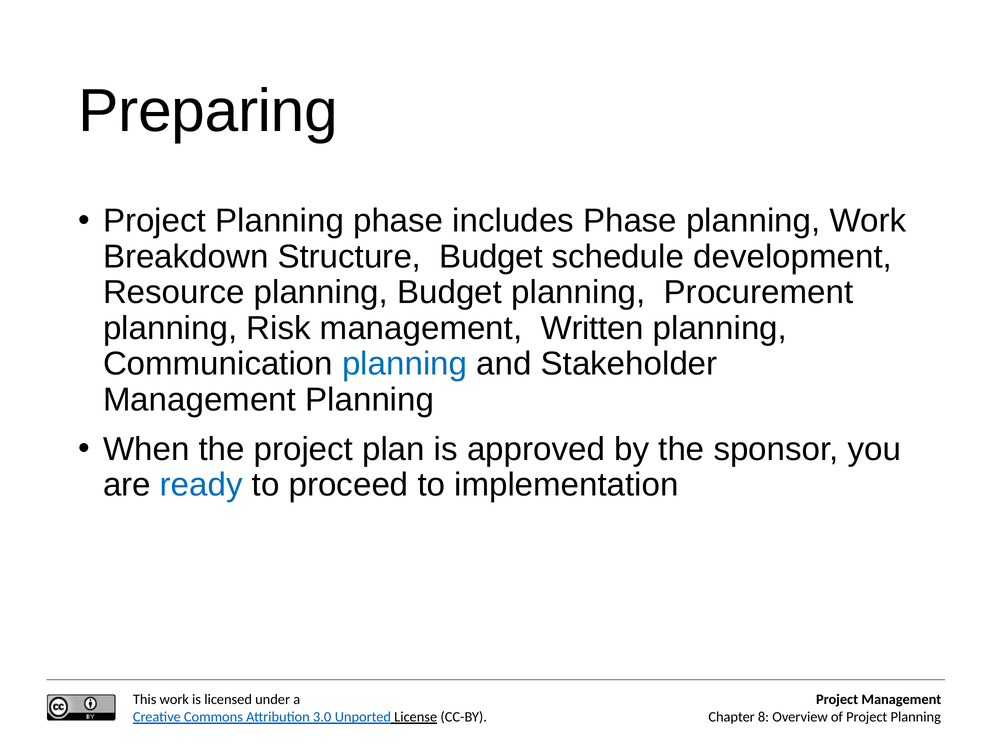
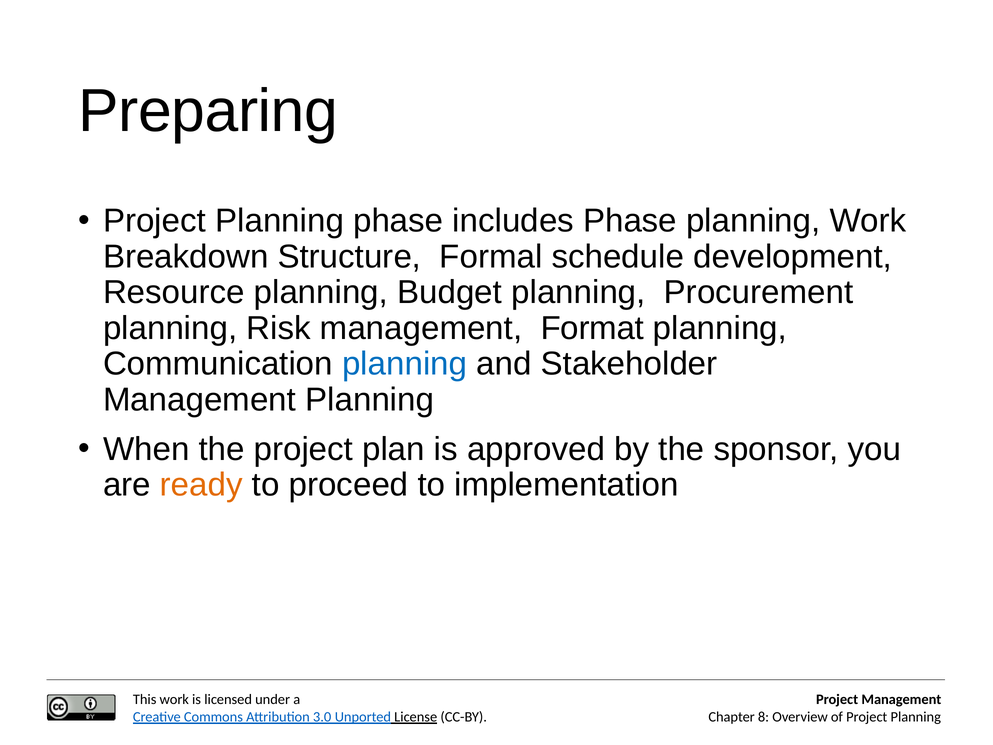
Structure Budget: Budget -> Formal
Written: Written -> Format
ready colour: blue -> orange
